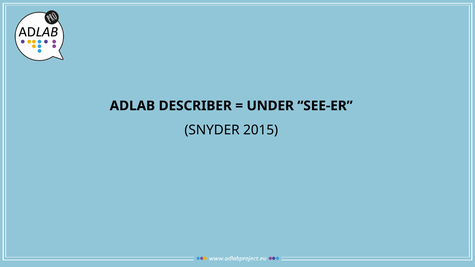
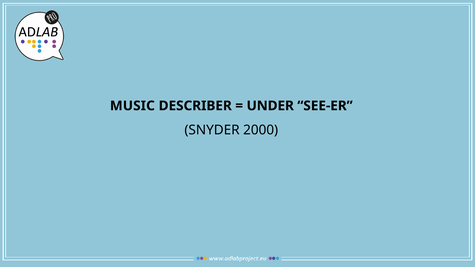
ADLAB: ADLAB -> MUSIC
2015: 2015 -> 2000
